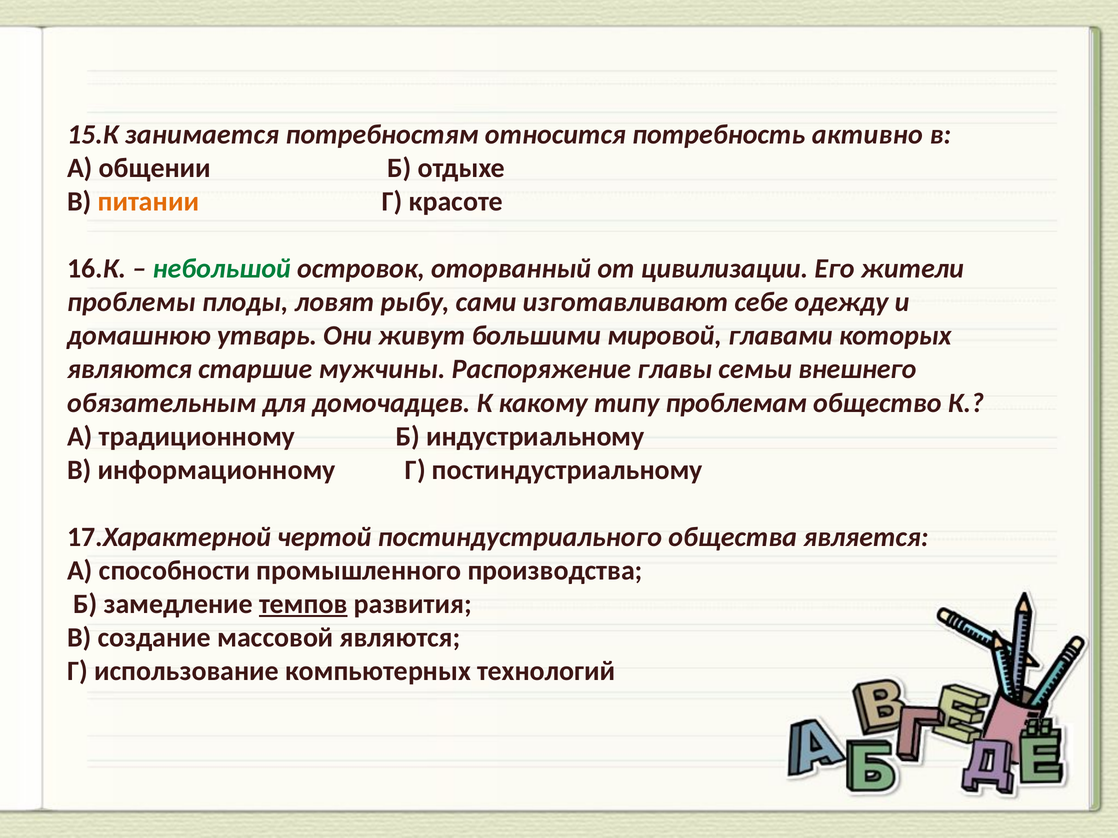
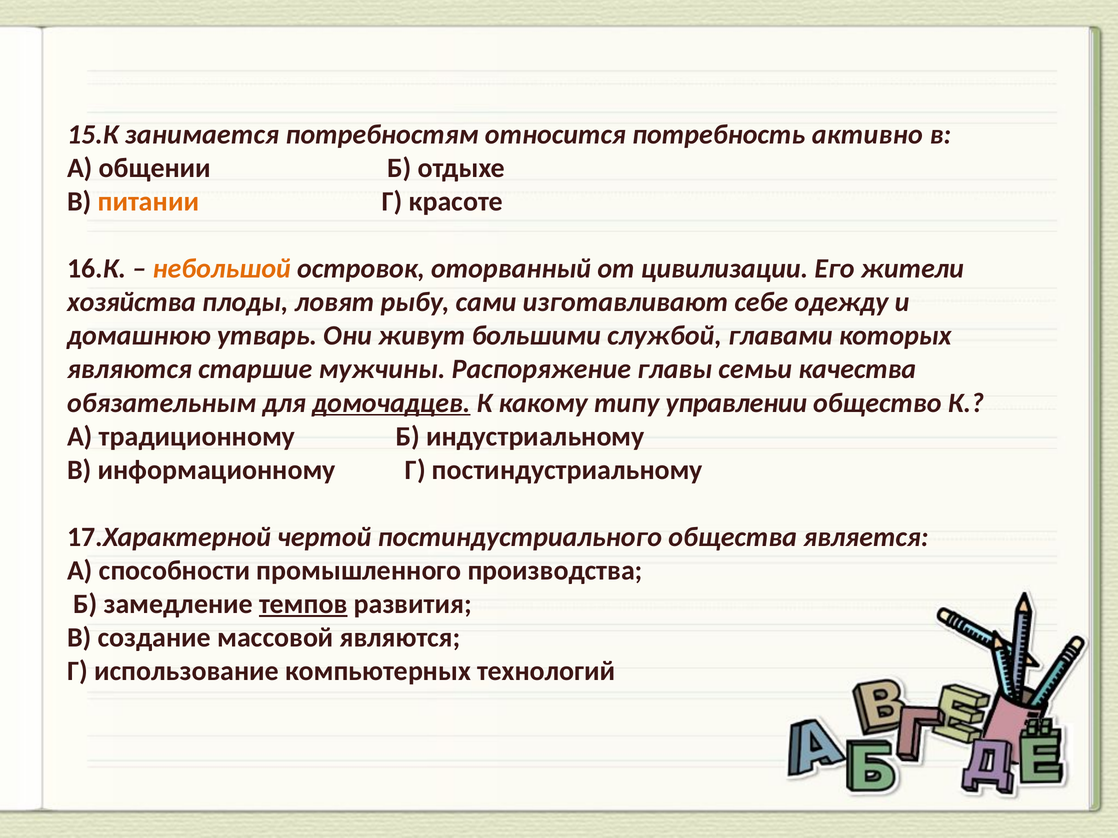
небольшой colour: green -> orange
проблемы: проблемы -> хозяйства
мировой: мировой -> службой
внешнего: внешнего -> качества
домочадцев underline: none -> present
проблемам: проблемам -> управлении
